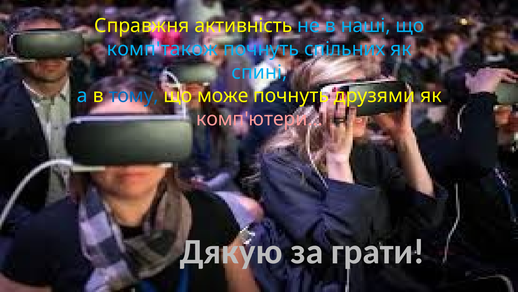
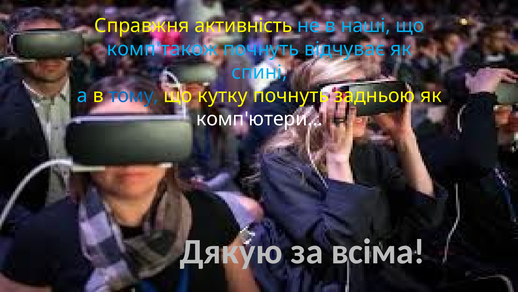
спільних: спільних -> відчуває
може: може -> кутку
друзями: друзями -> задньою
комп'ютери… colour: pink -> white
грати: грати -> всіма
